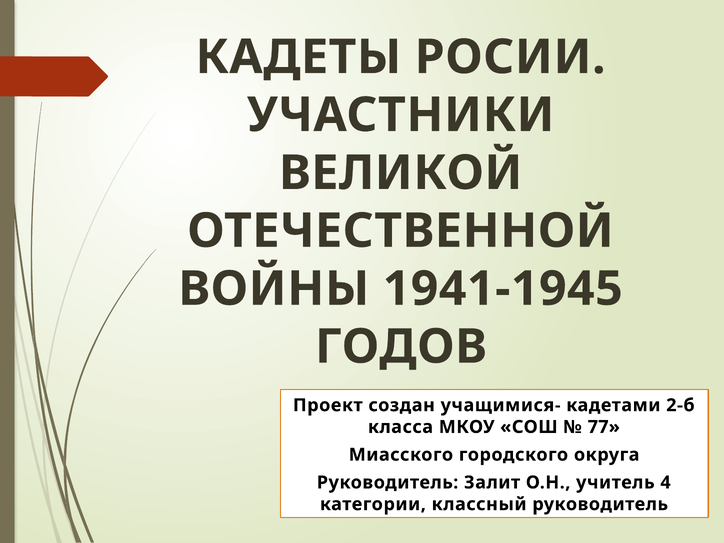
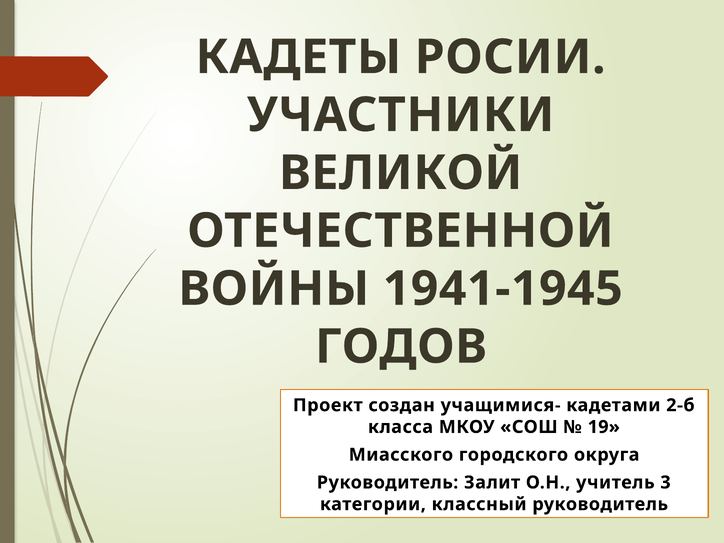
77: 77 -> 19
4: 4 -> 3
